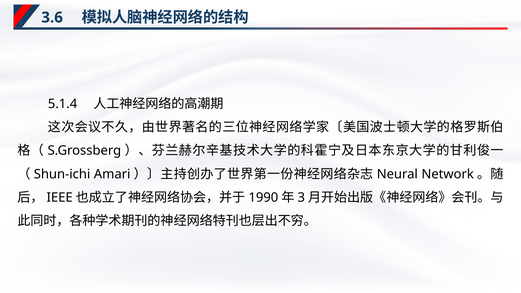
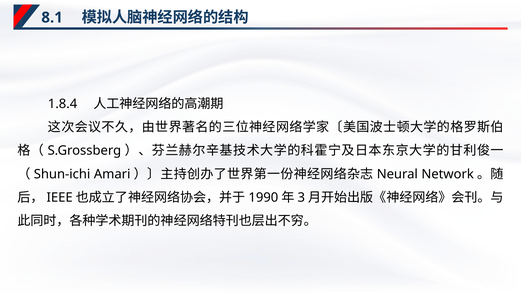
3.6: 3.6 -> 8.1
5.1.4: 5.1.4 -> 1.8.4
